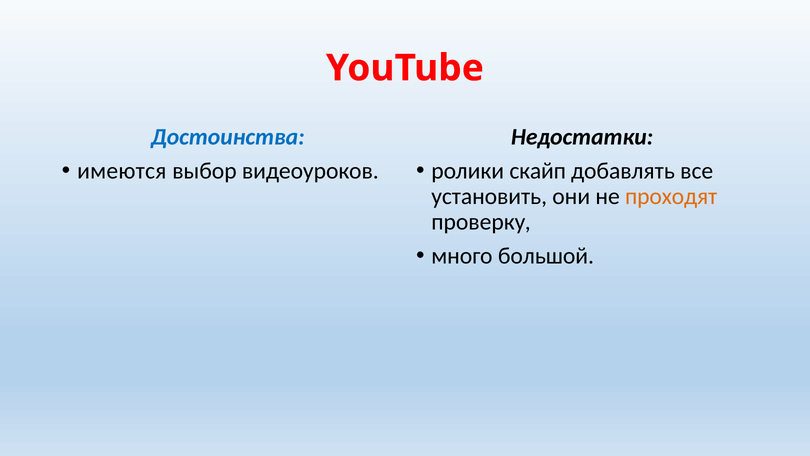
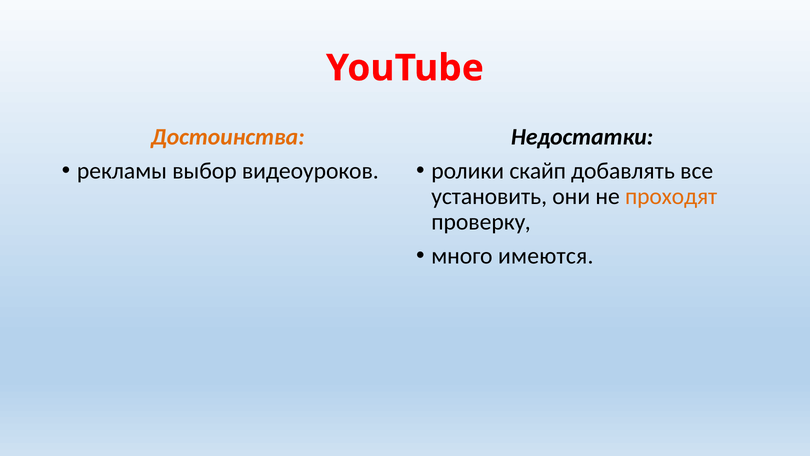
Достоинства colour: blue -> orange
имеются: имеются -> рекламы
большой: большой -> имеются
